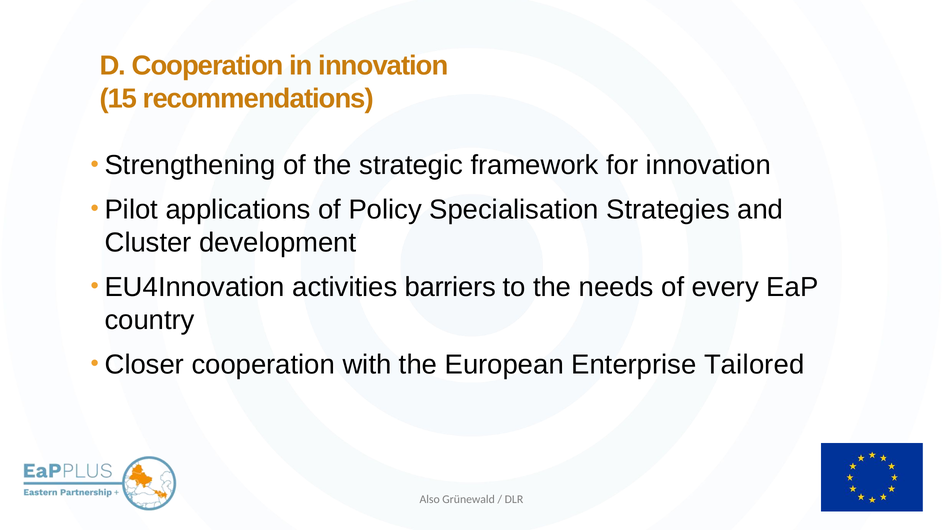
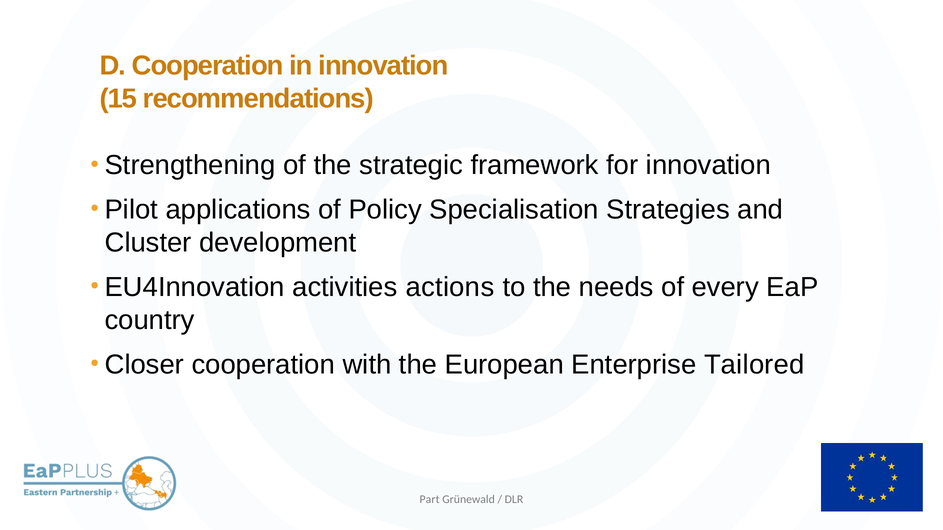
barriers: barriers -> actions
Also: Also -> Part
